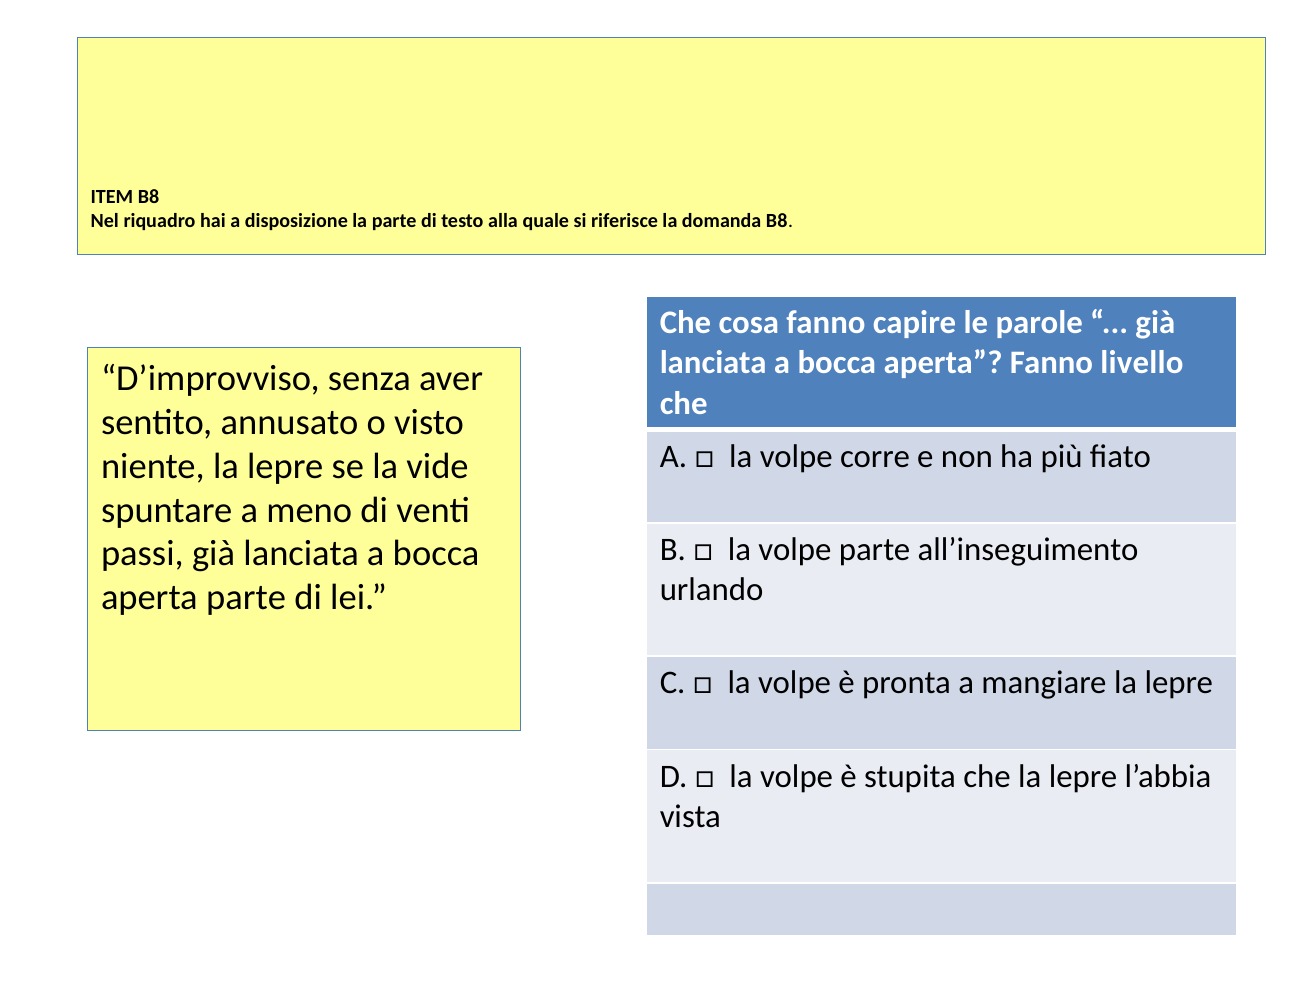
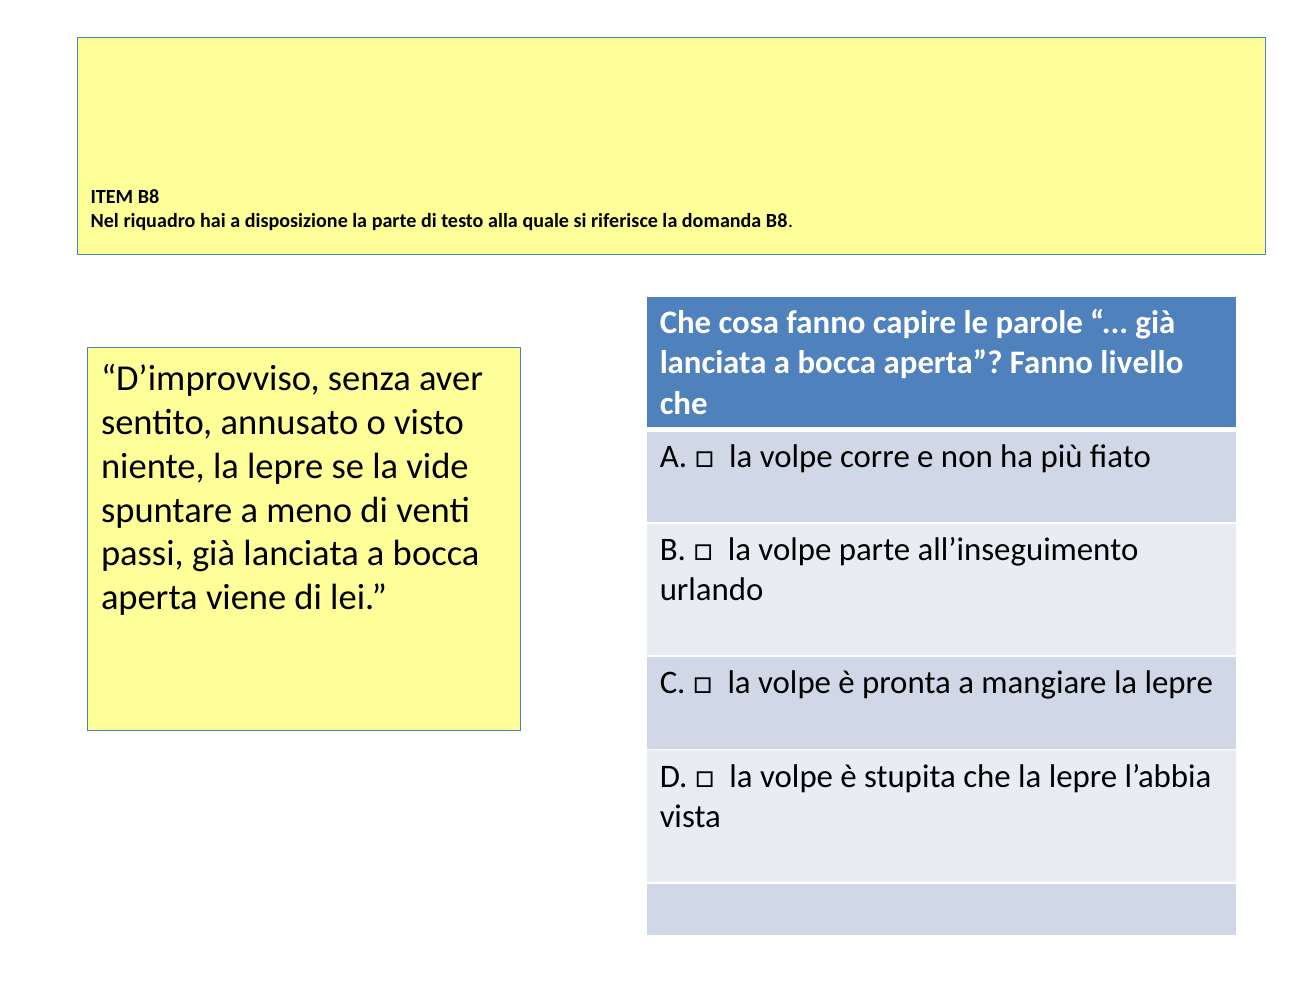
aperta parte: parte -> viene
